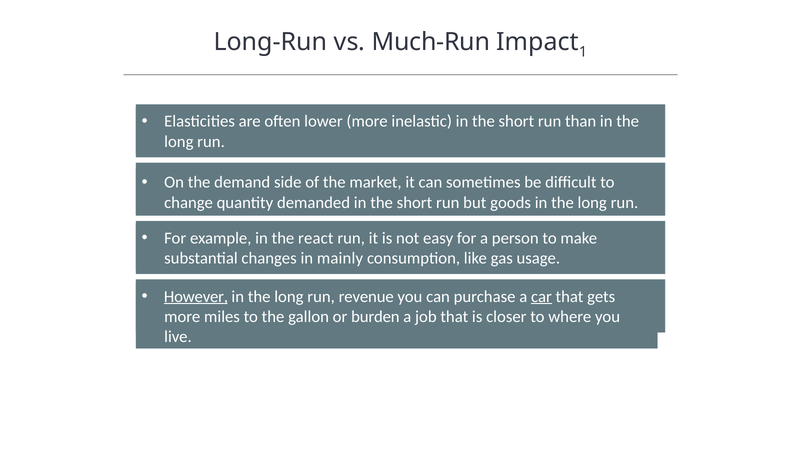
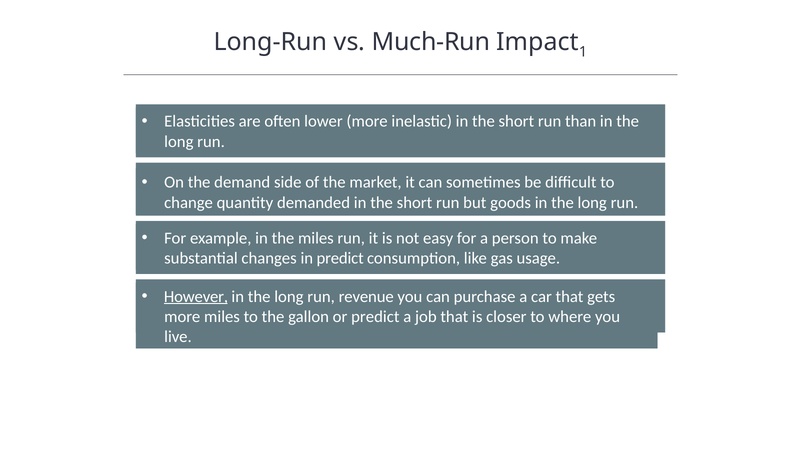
the react: react -> miles
in mainly: mainly -> predict
car underline: present -> none
or burden: burden -> predict
